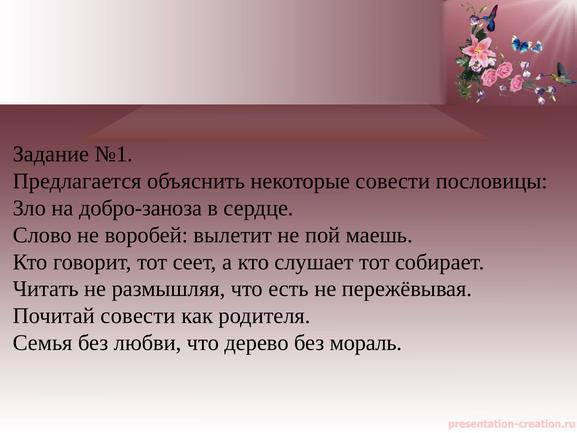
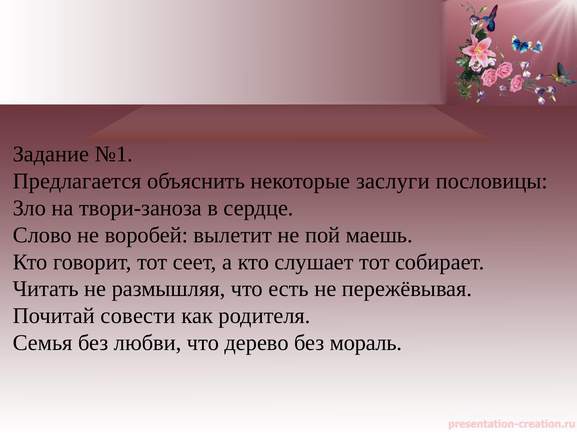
некоторые совести: совести -> заслуги
добро-заноза: добро-заноза -> твори-заноза
